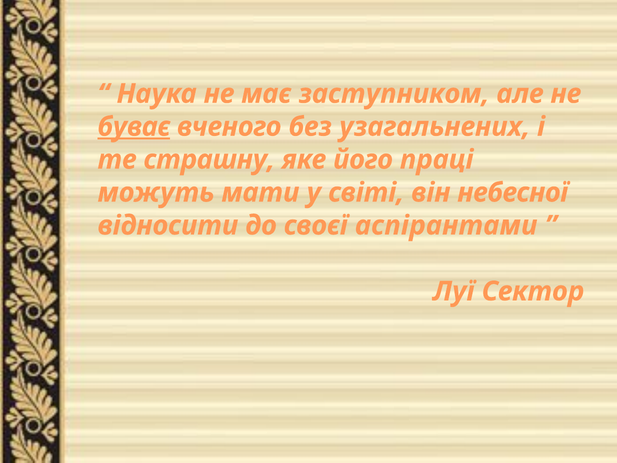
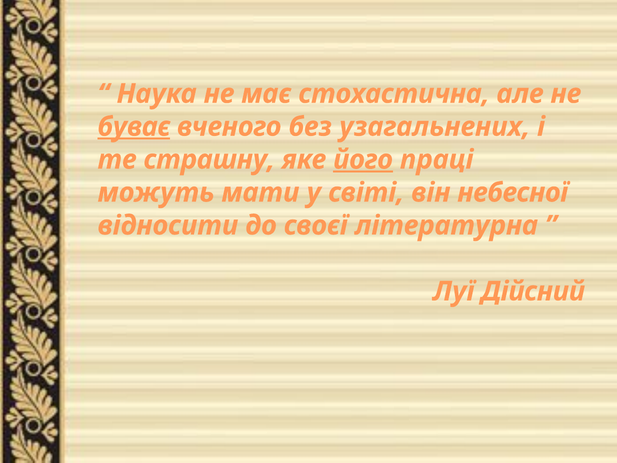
заступником: заступником -> стохастична
його underline: none -> present
аспірантами: аспірантами -> літературна
Сектор: Сектор -> Дійсний
